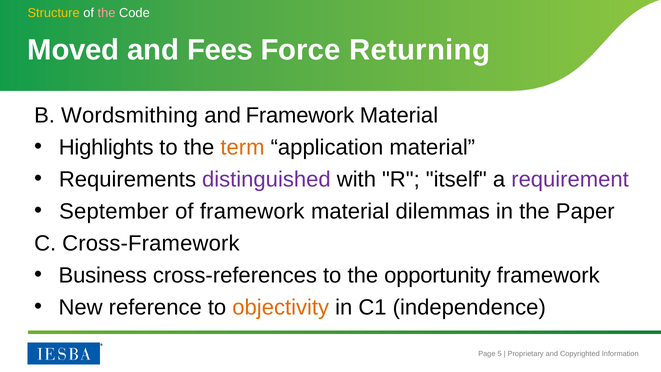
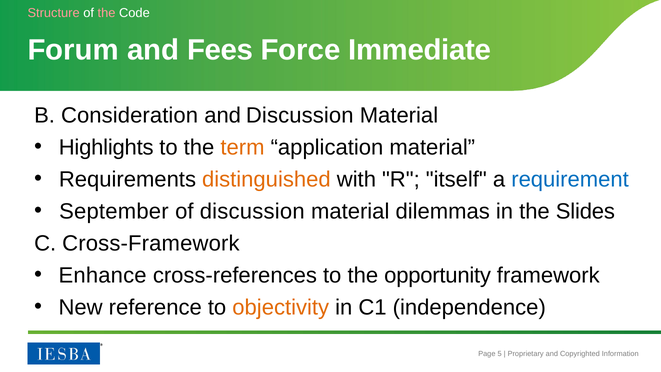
Structure colour: yellow -> pink
Moved: Moved -> Forum
Returning: Returning -> Immediate
Wordsmithing: Wordsmithing -> Consideration
and Framework: Framework -> Discussion
distinguished colour: purple -> orange
requirement colour: purple -> blue
of framework: framework -> discussion
Paper: Paper -> Slides
Business: Business -> Enhance
